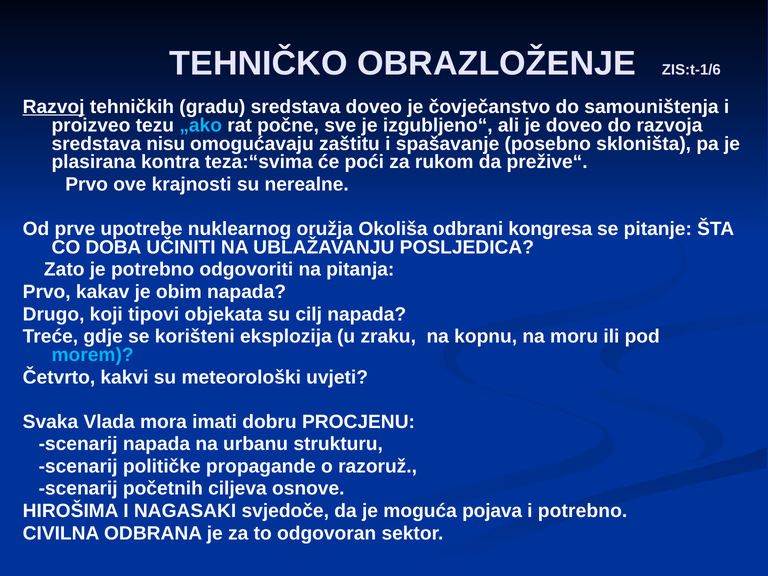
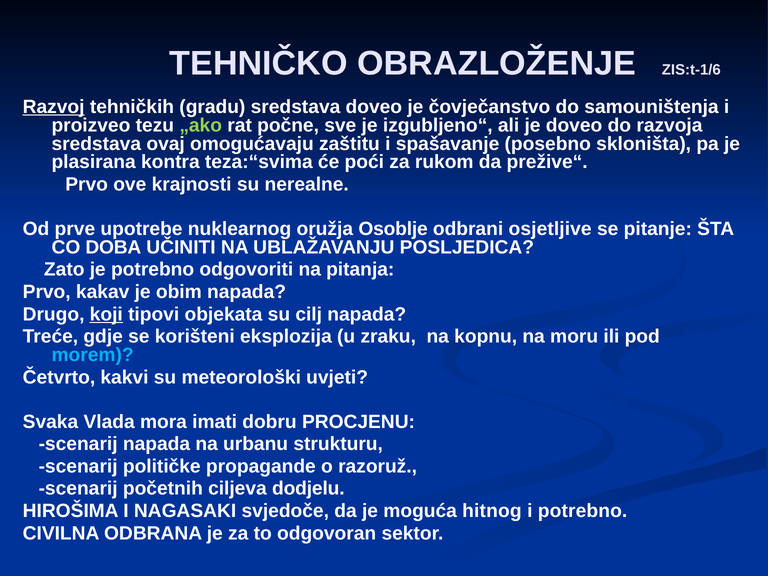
„ako colour: light blue -> light green
nisu: nisu -> ovaj
Okoliša: Okoliša -> Osoblje
kongresa: kongresa -> osjetljive
koji underline: none -> present
osnove: osnove -> dodjelu
pojava: pojava -> hitnog
